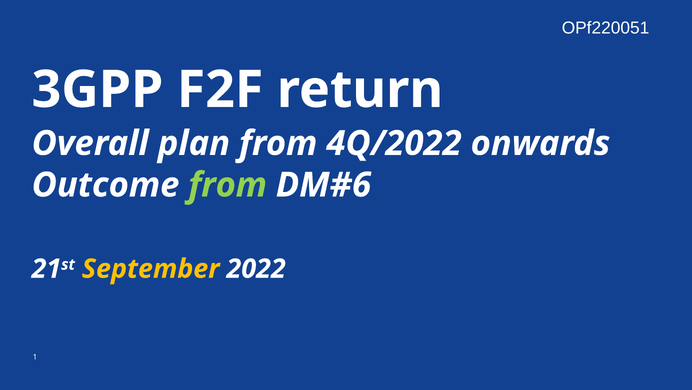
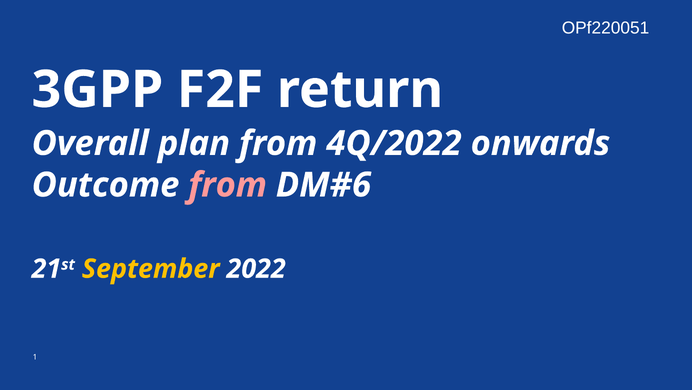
from at (228, 185) colour: light green -> pink
